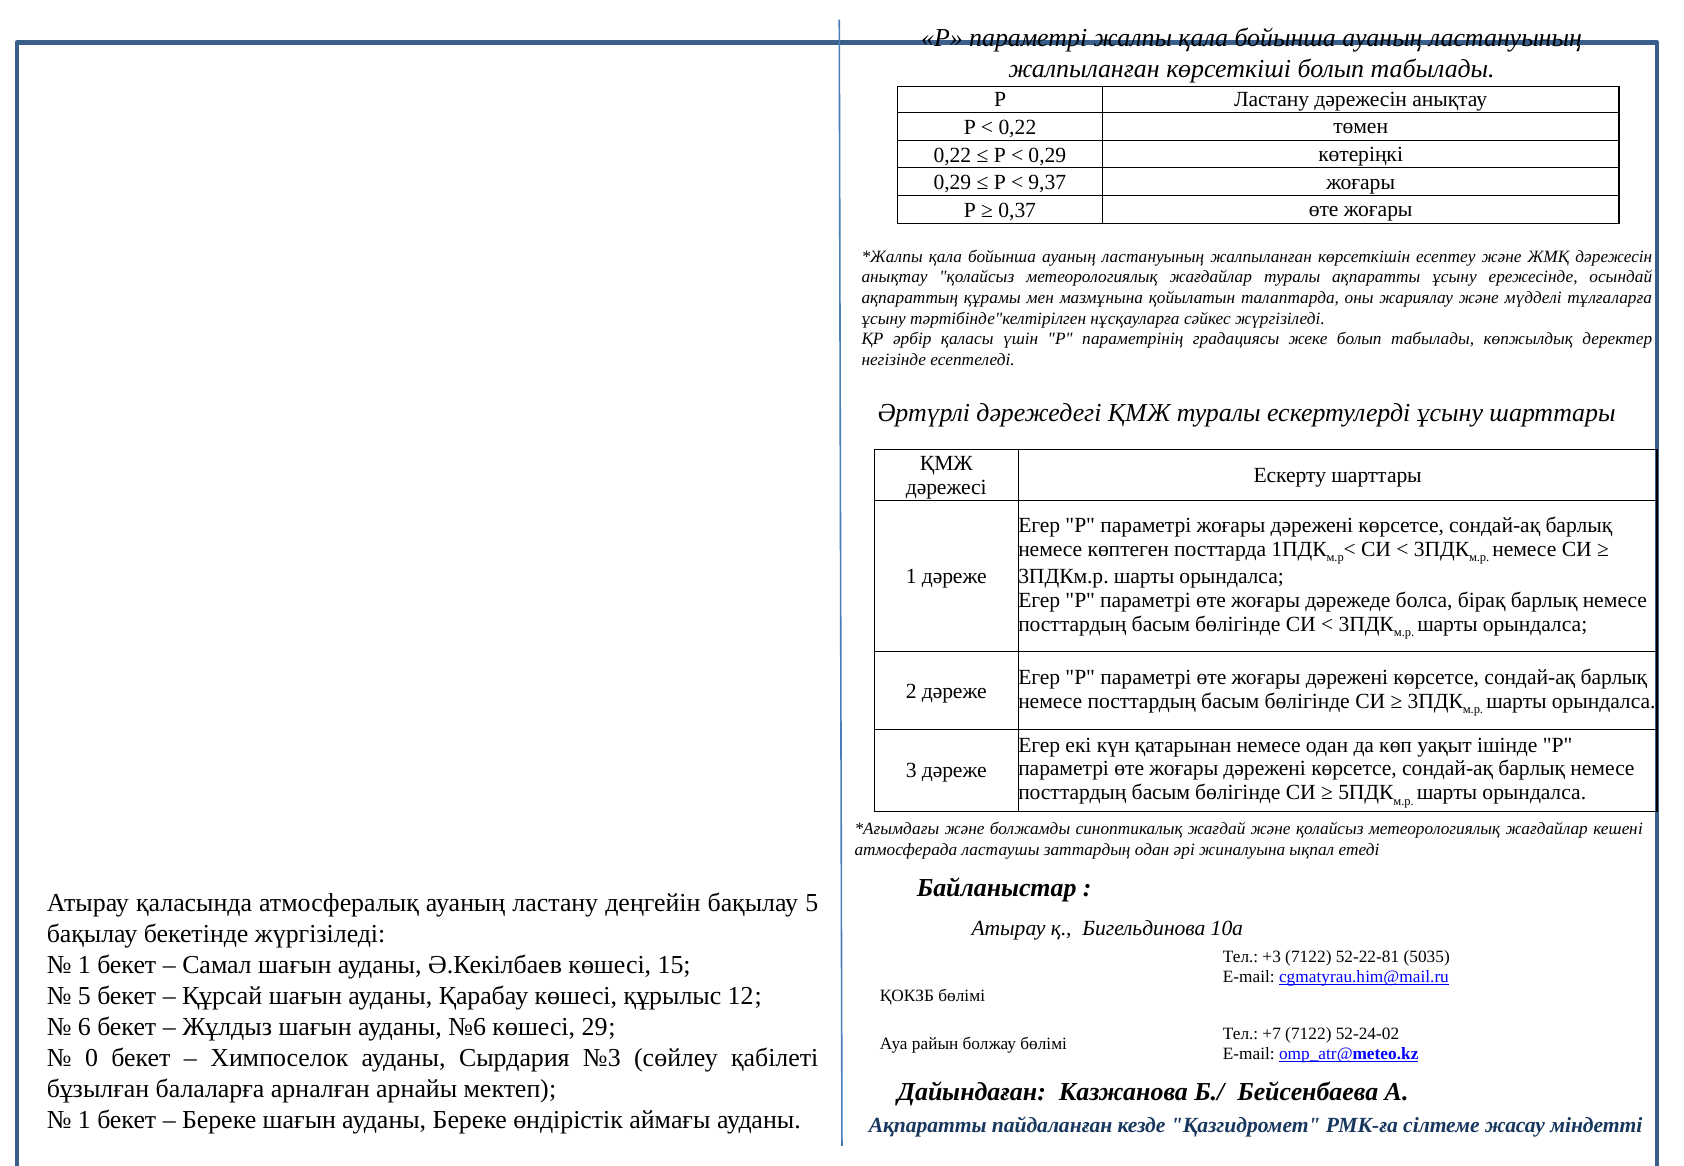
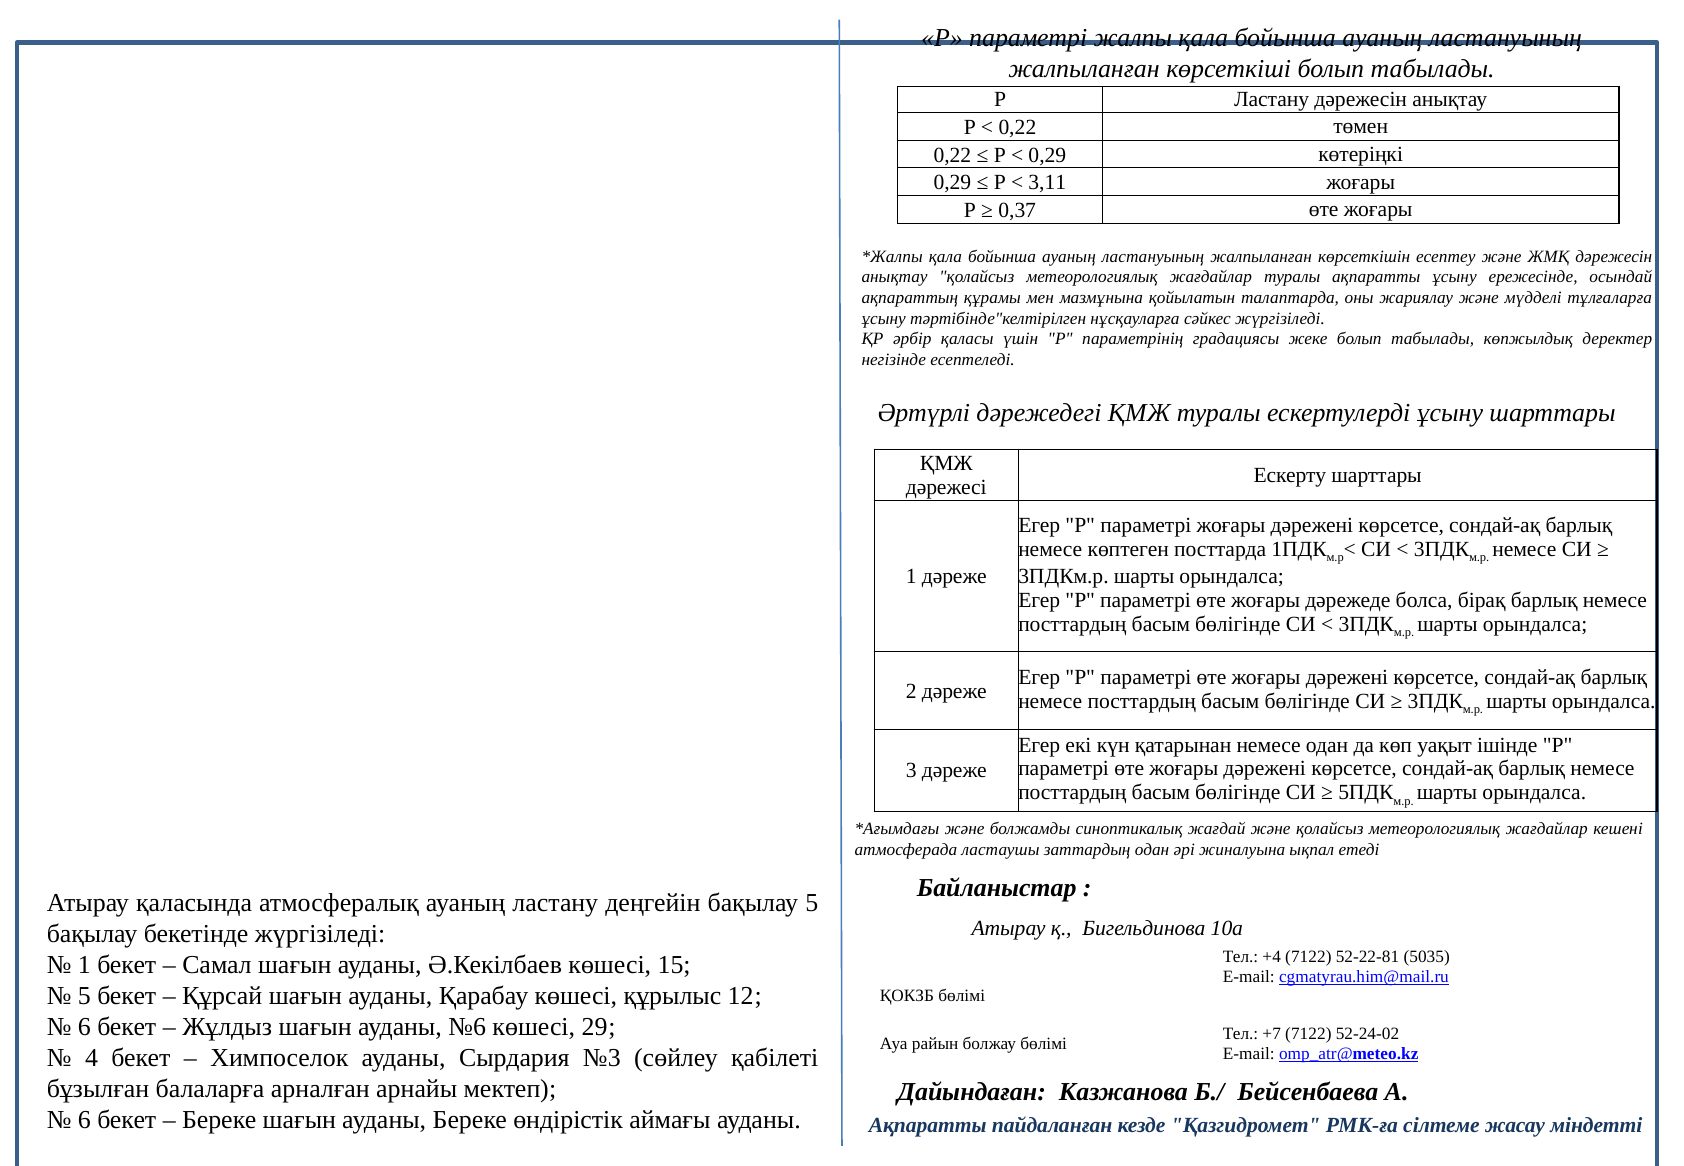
9,37: 9,37 -> 3,11
+3: +3 -> +4
0: 0 -> 4
1 at (84, 1120): 1 -> 6
